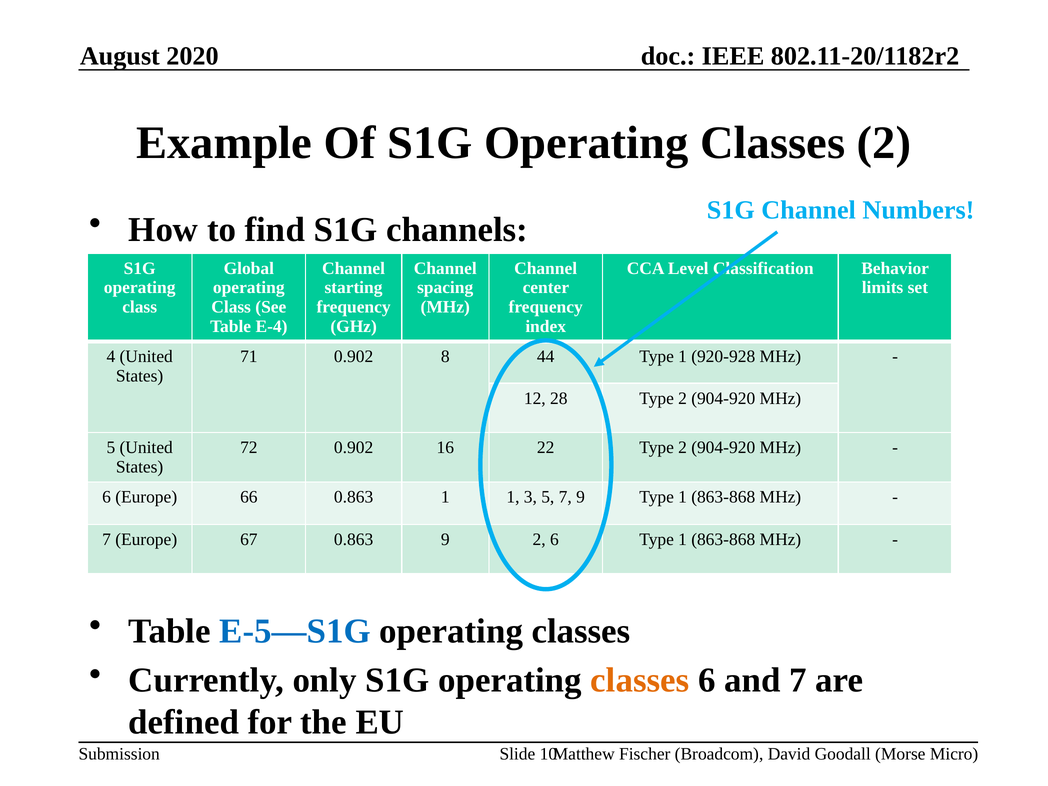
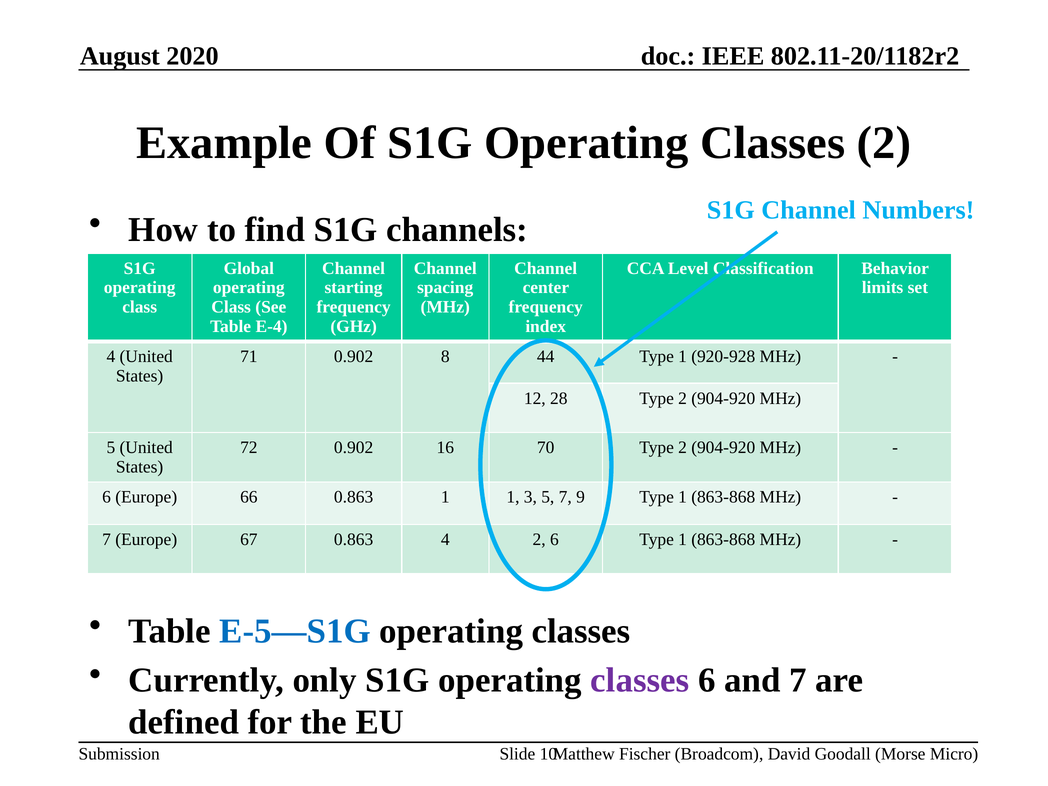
22: 22 -> 70
0.863 9: 9 -> 4
classes at (640, 680) colour: orange -> purple
